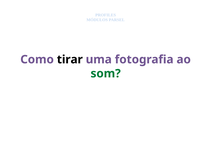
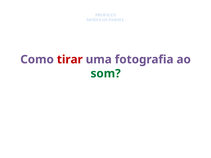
tirar colour: black -> red
